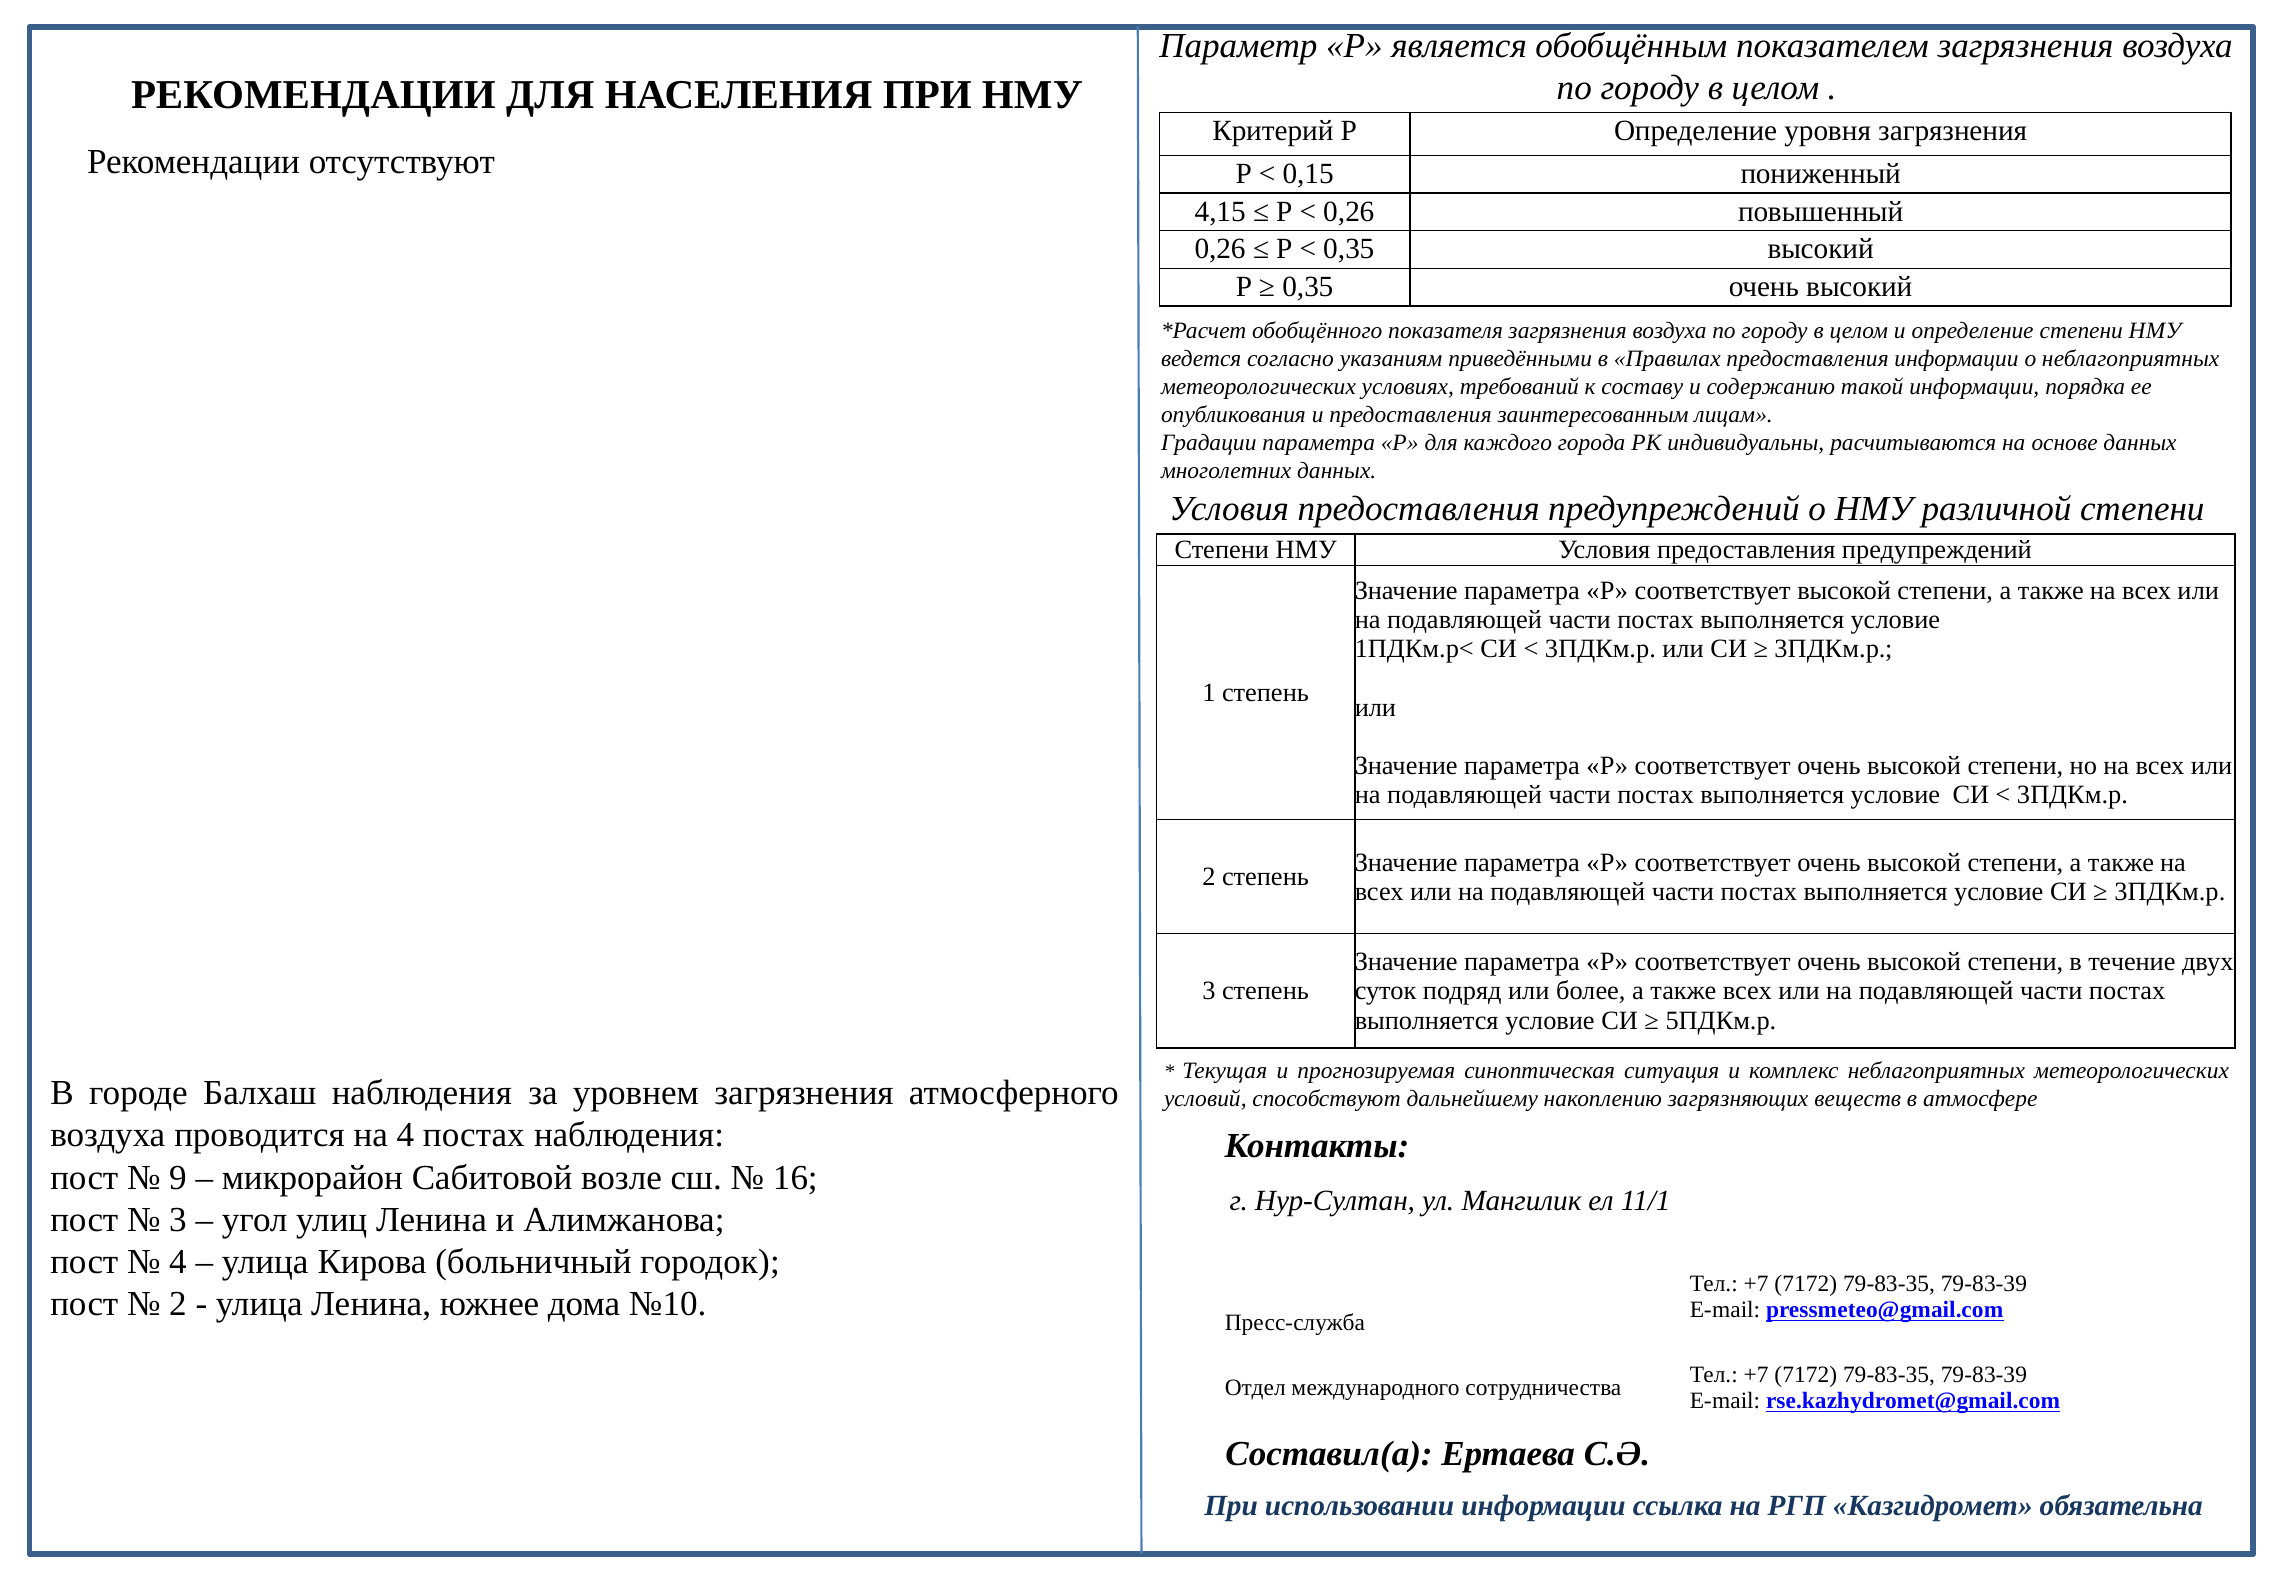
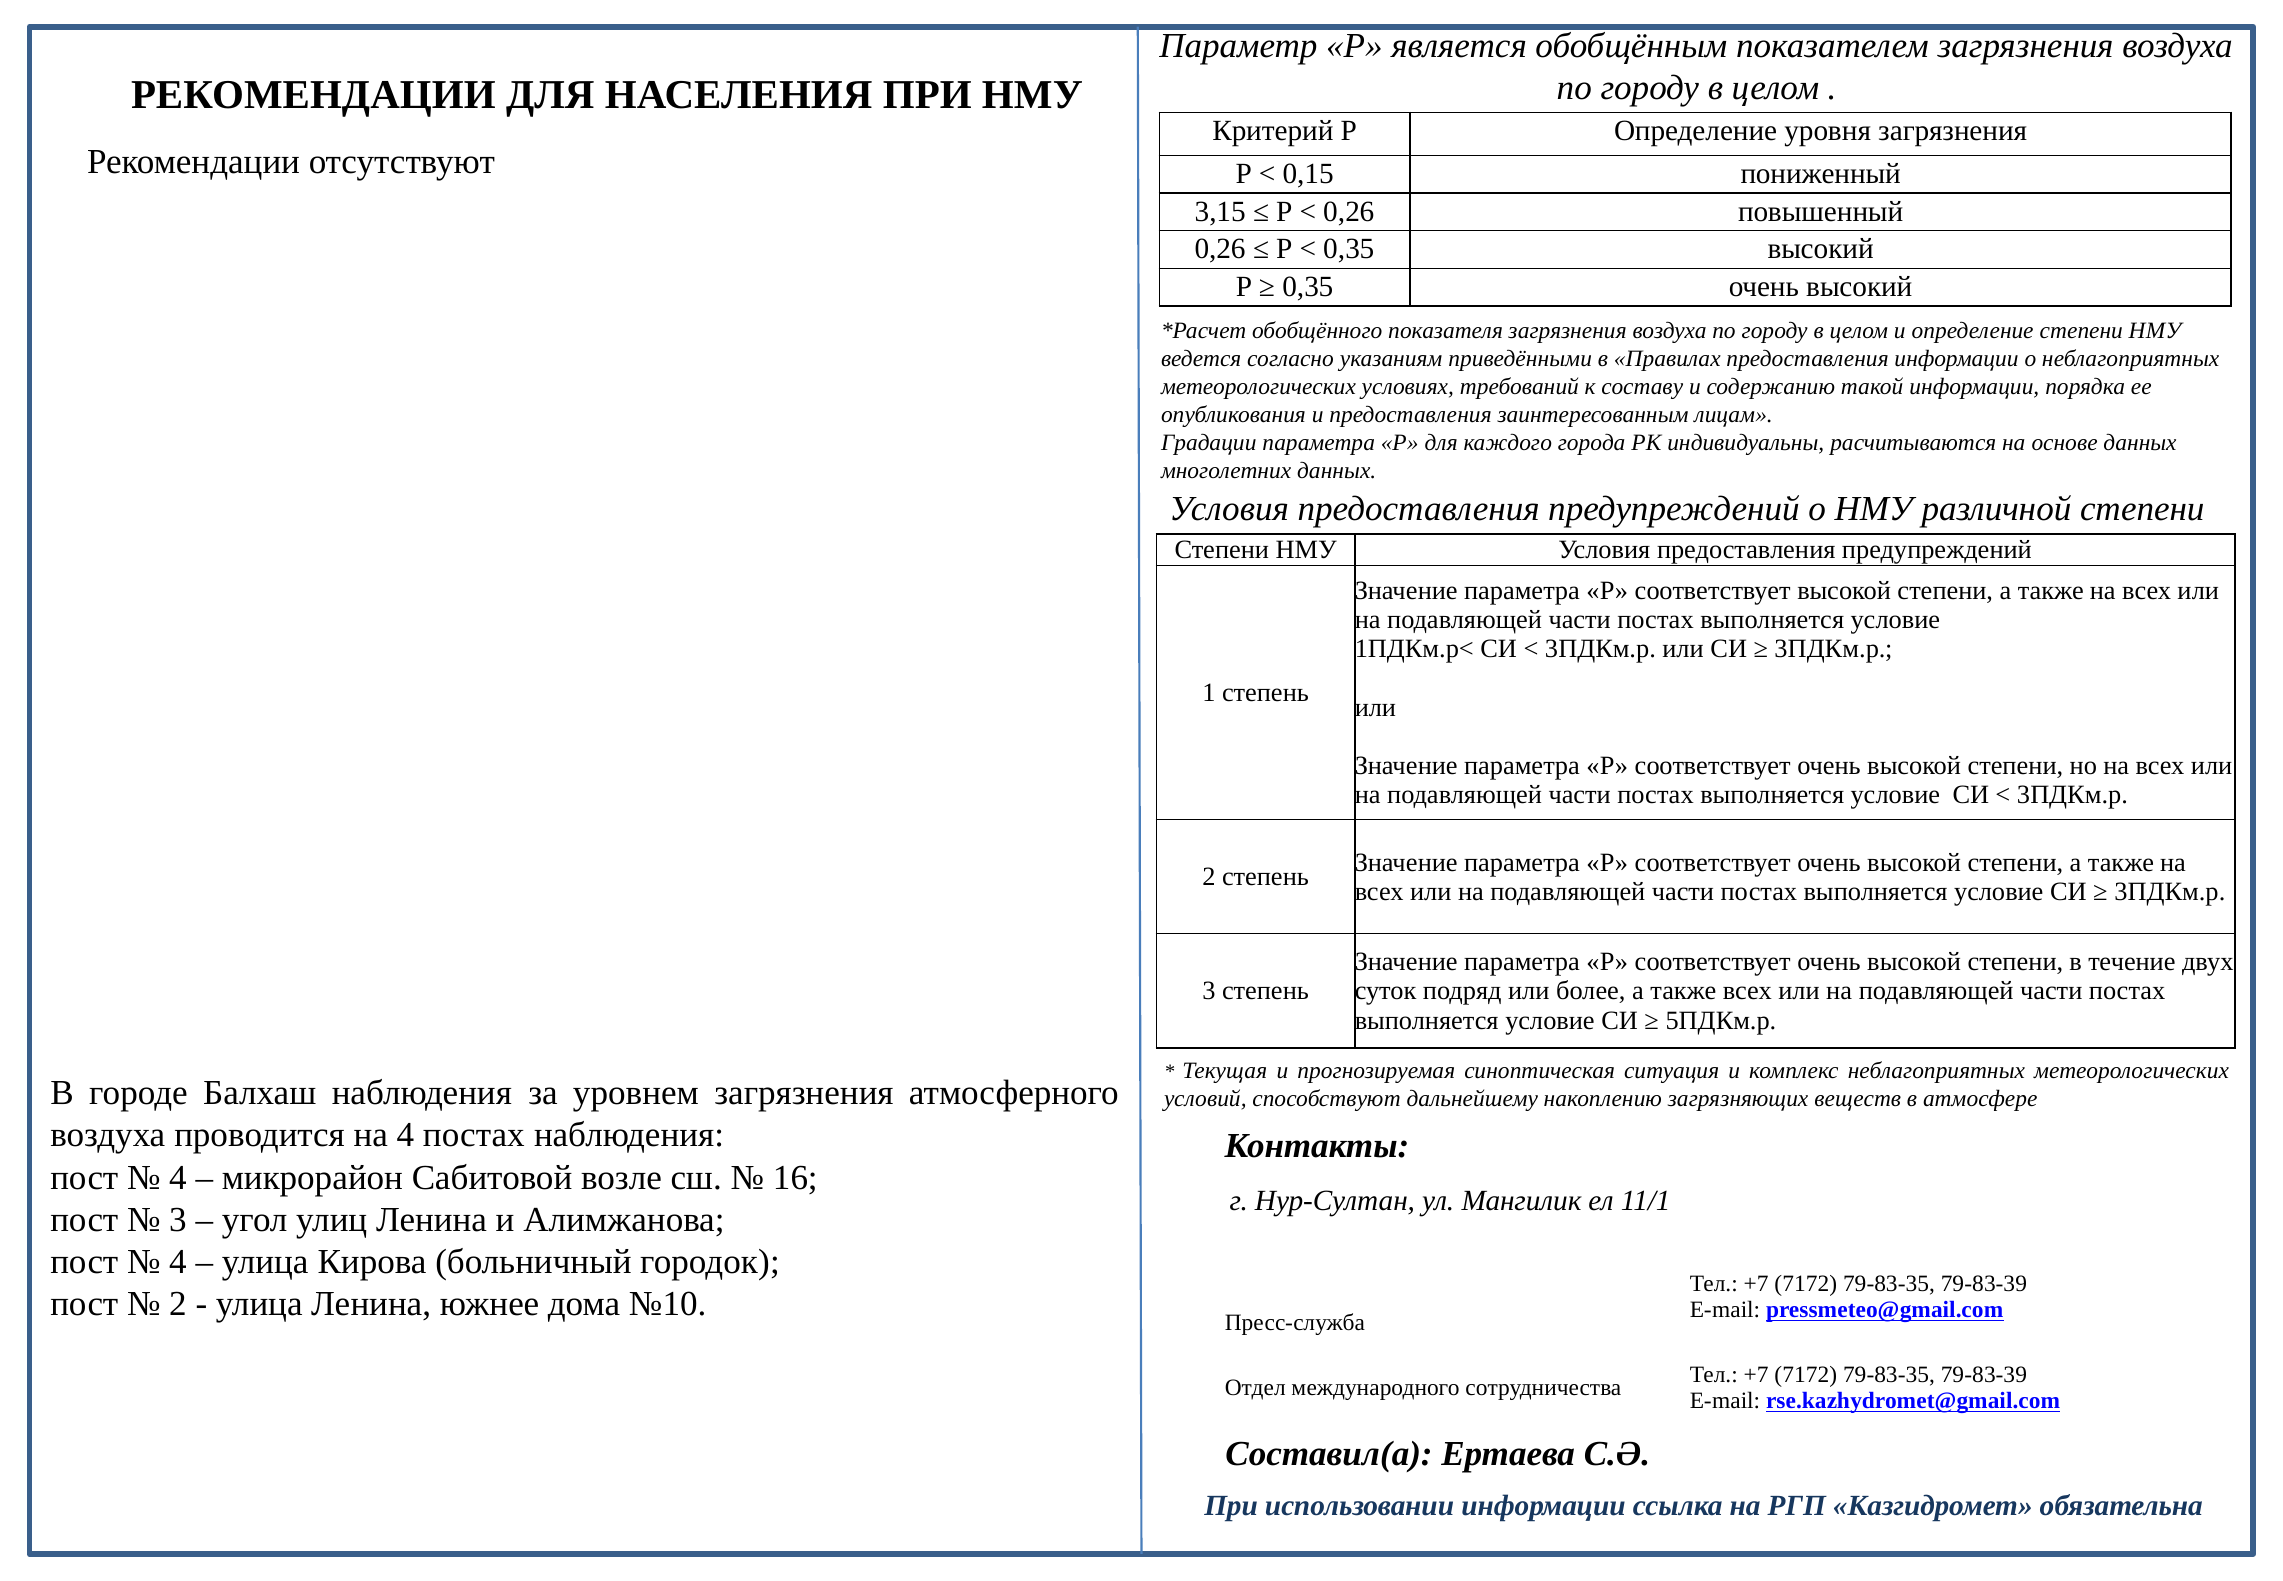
4,15: 4,15 -> 3,15
9 at (178, 1177): 9 -> 4
